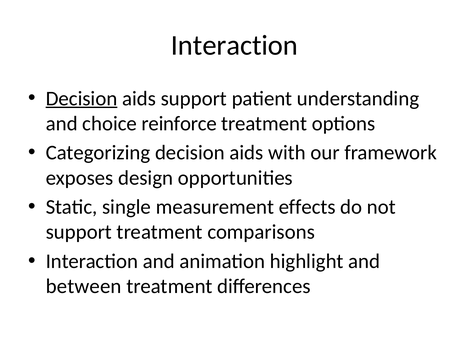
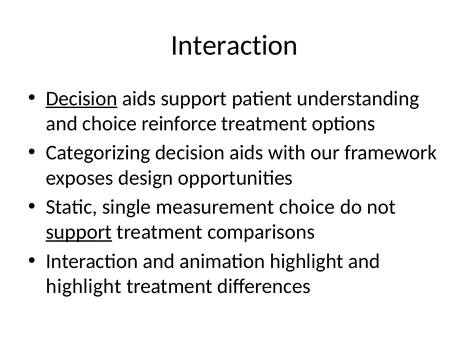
measurement effects: effects -> choice
support at (79, 232) underline: none -> present
between at (84, 286): between -> highlight
